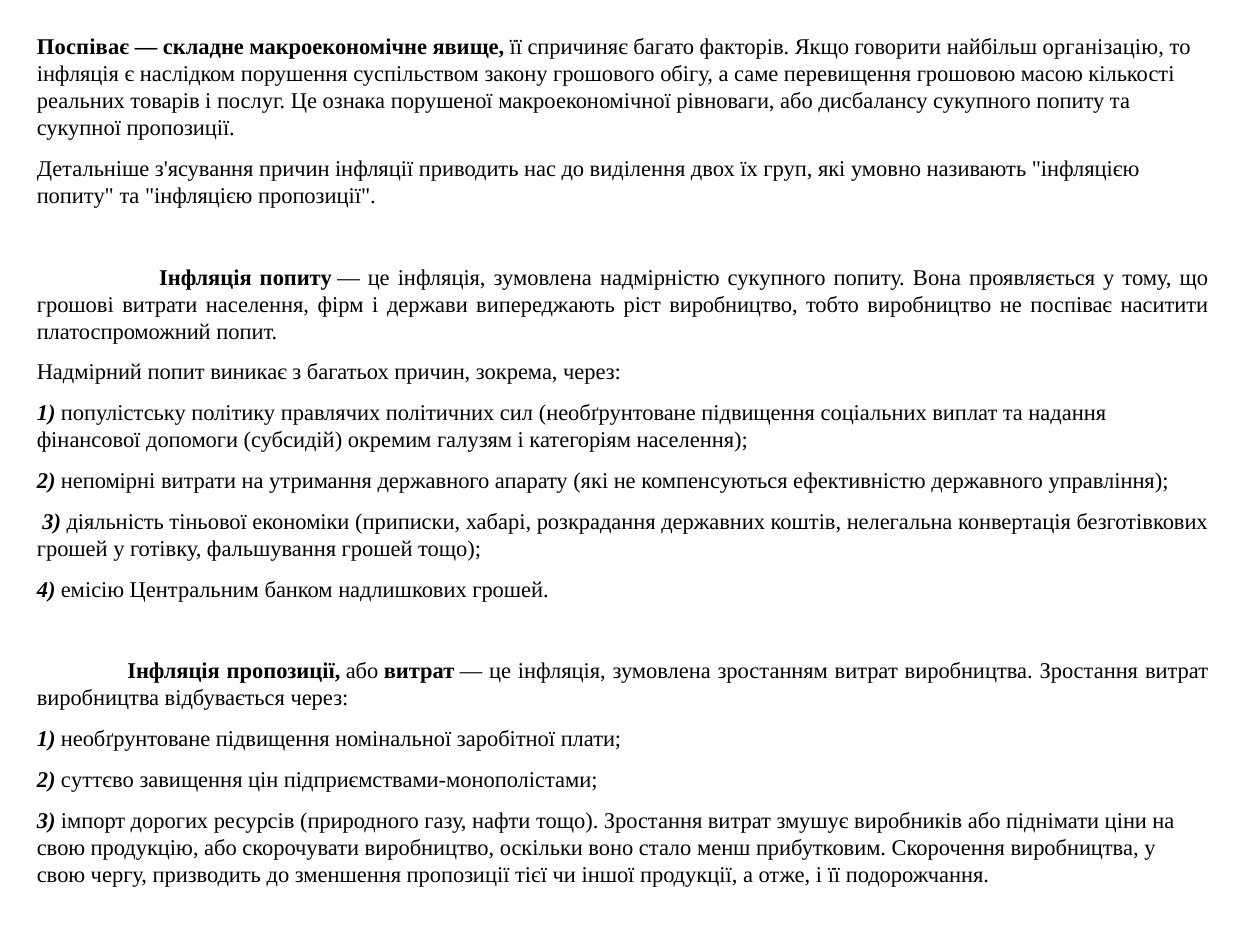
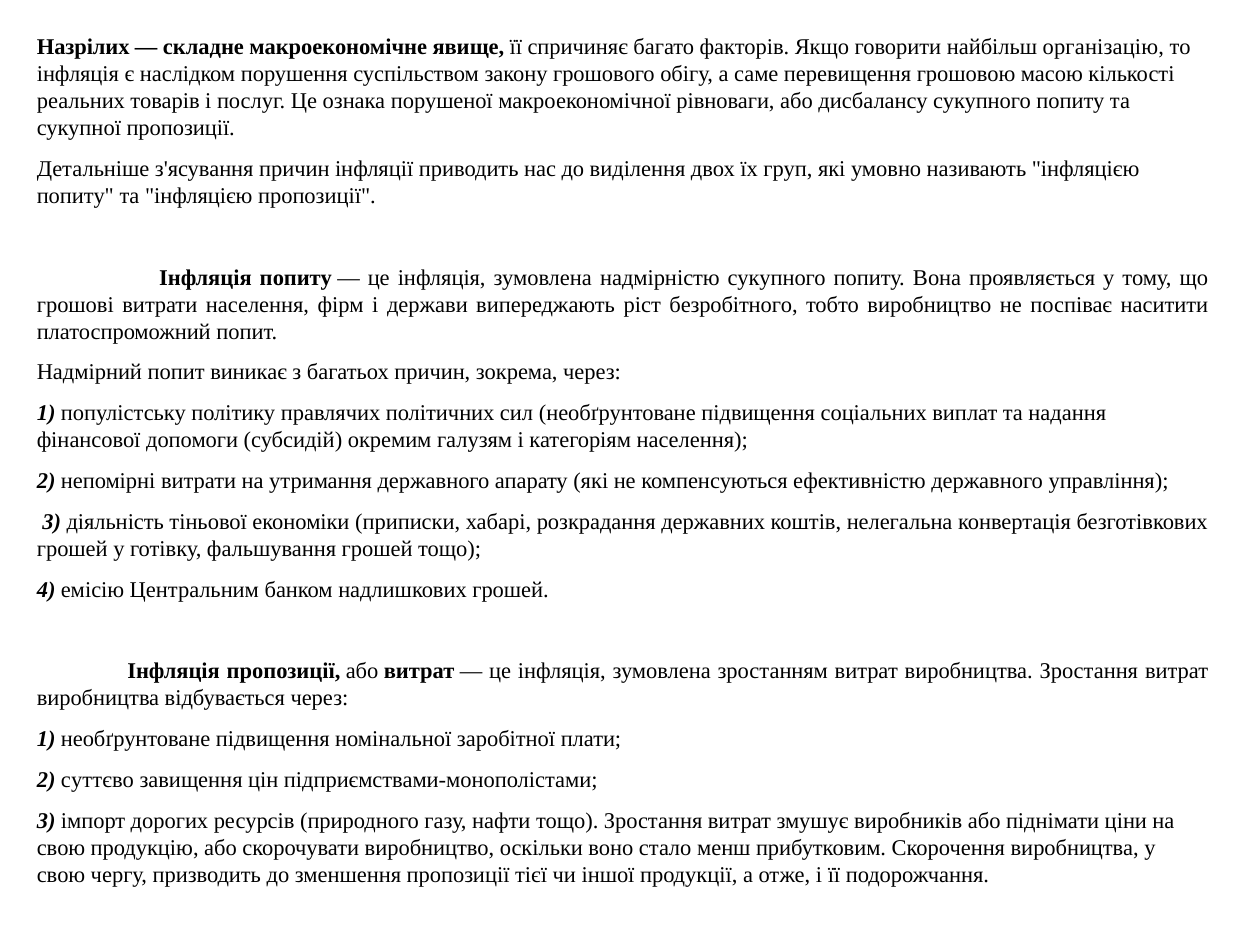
Поспіває at (83, 47): Поспіває -> Назрілих
ріст виробництво: виробництво -> безробітного
